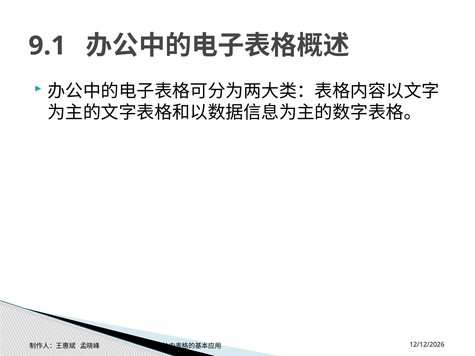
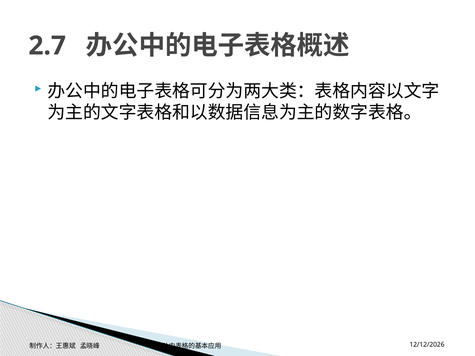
9.1: 9.1 -> 2.7
